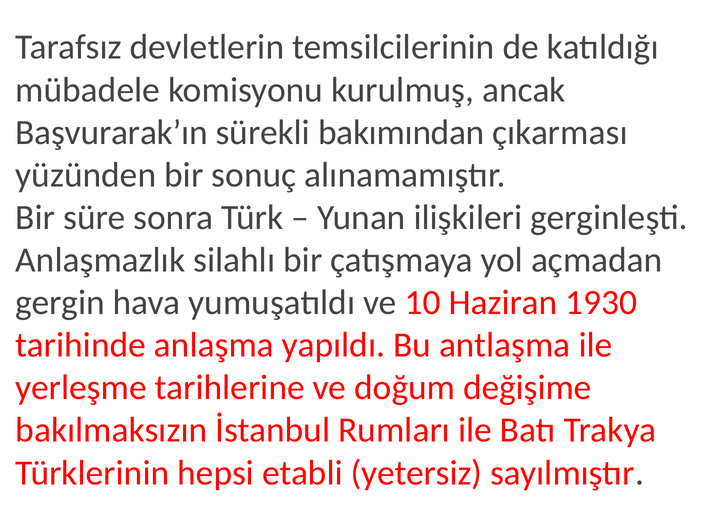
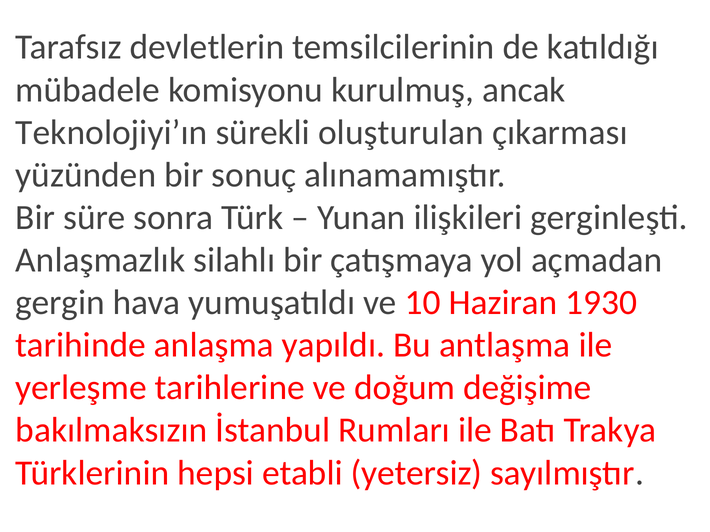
Başvurarak’ın: Başvurarak’ın -> Teknolojiyi’ın
bakımından: bakımından -> oluşturulan
